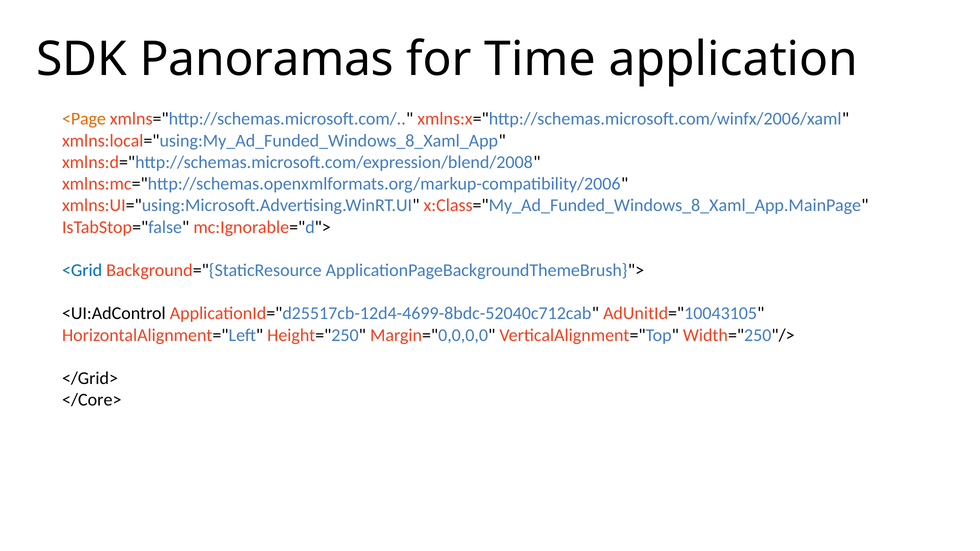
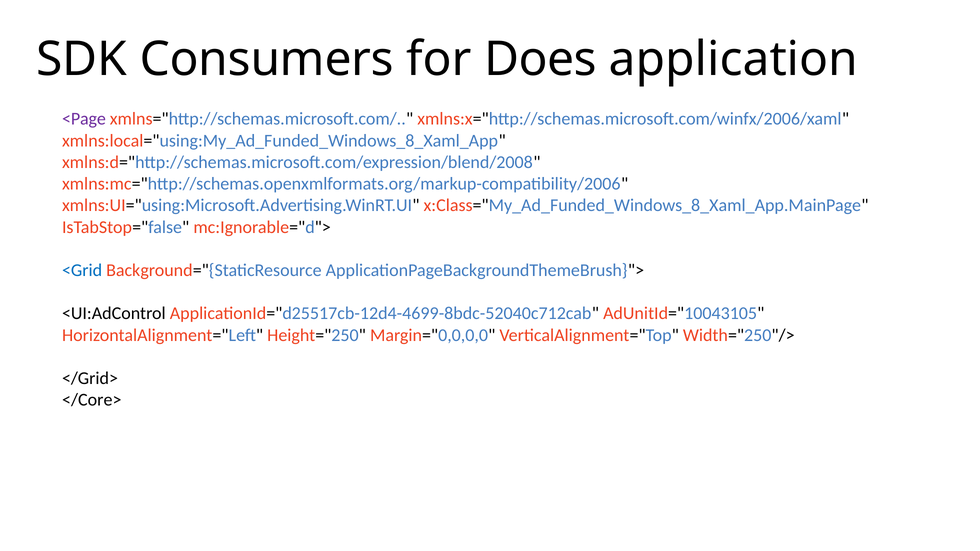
Panoramas: Panoramas -> Consumers
Time: Time -> Does
<Page colour: orange -> purple
